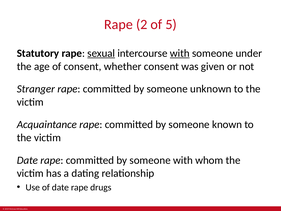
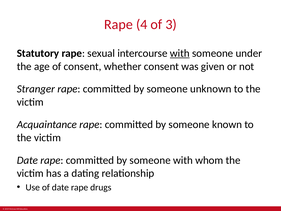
2: 2 -> 4
5: 5 -> 3
sexual underline: present -> none
